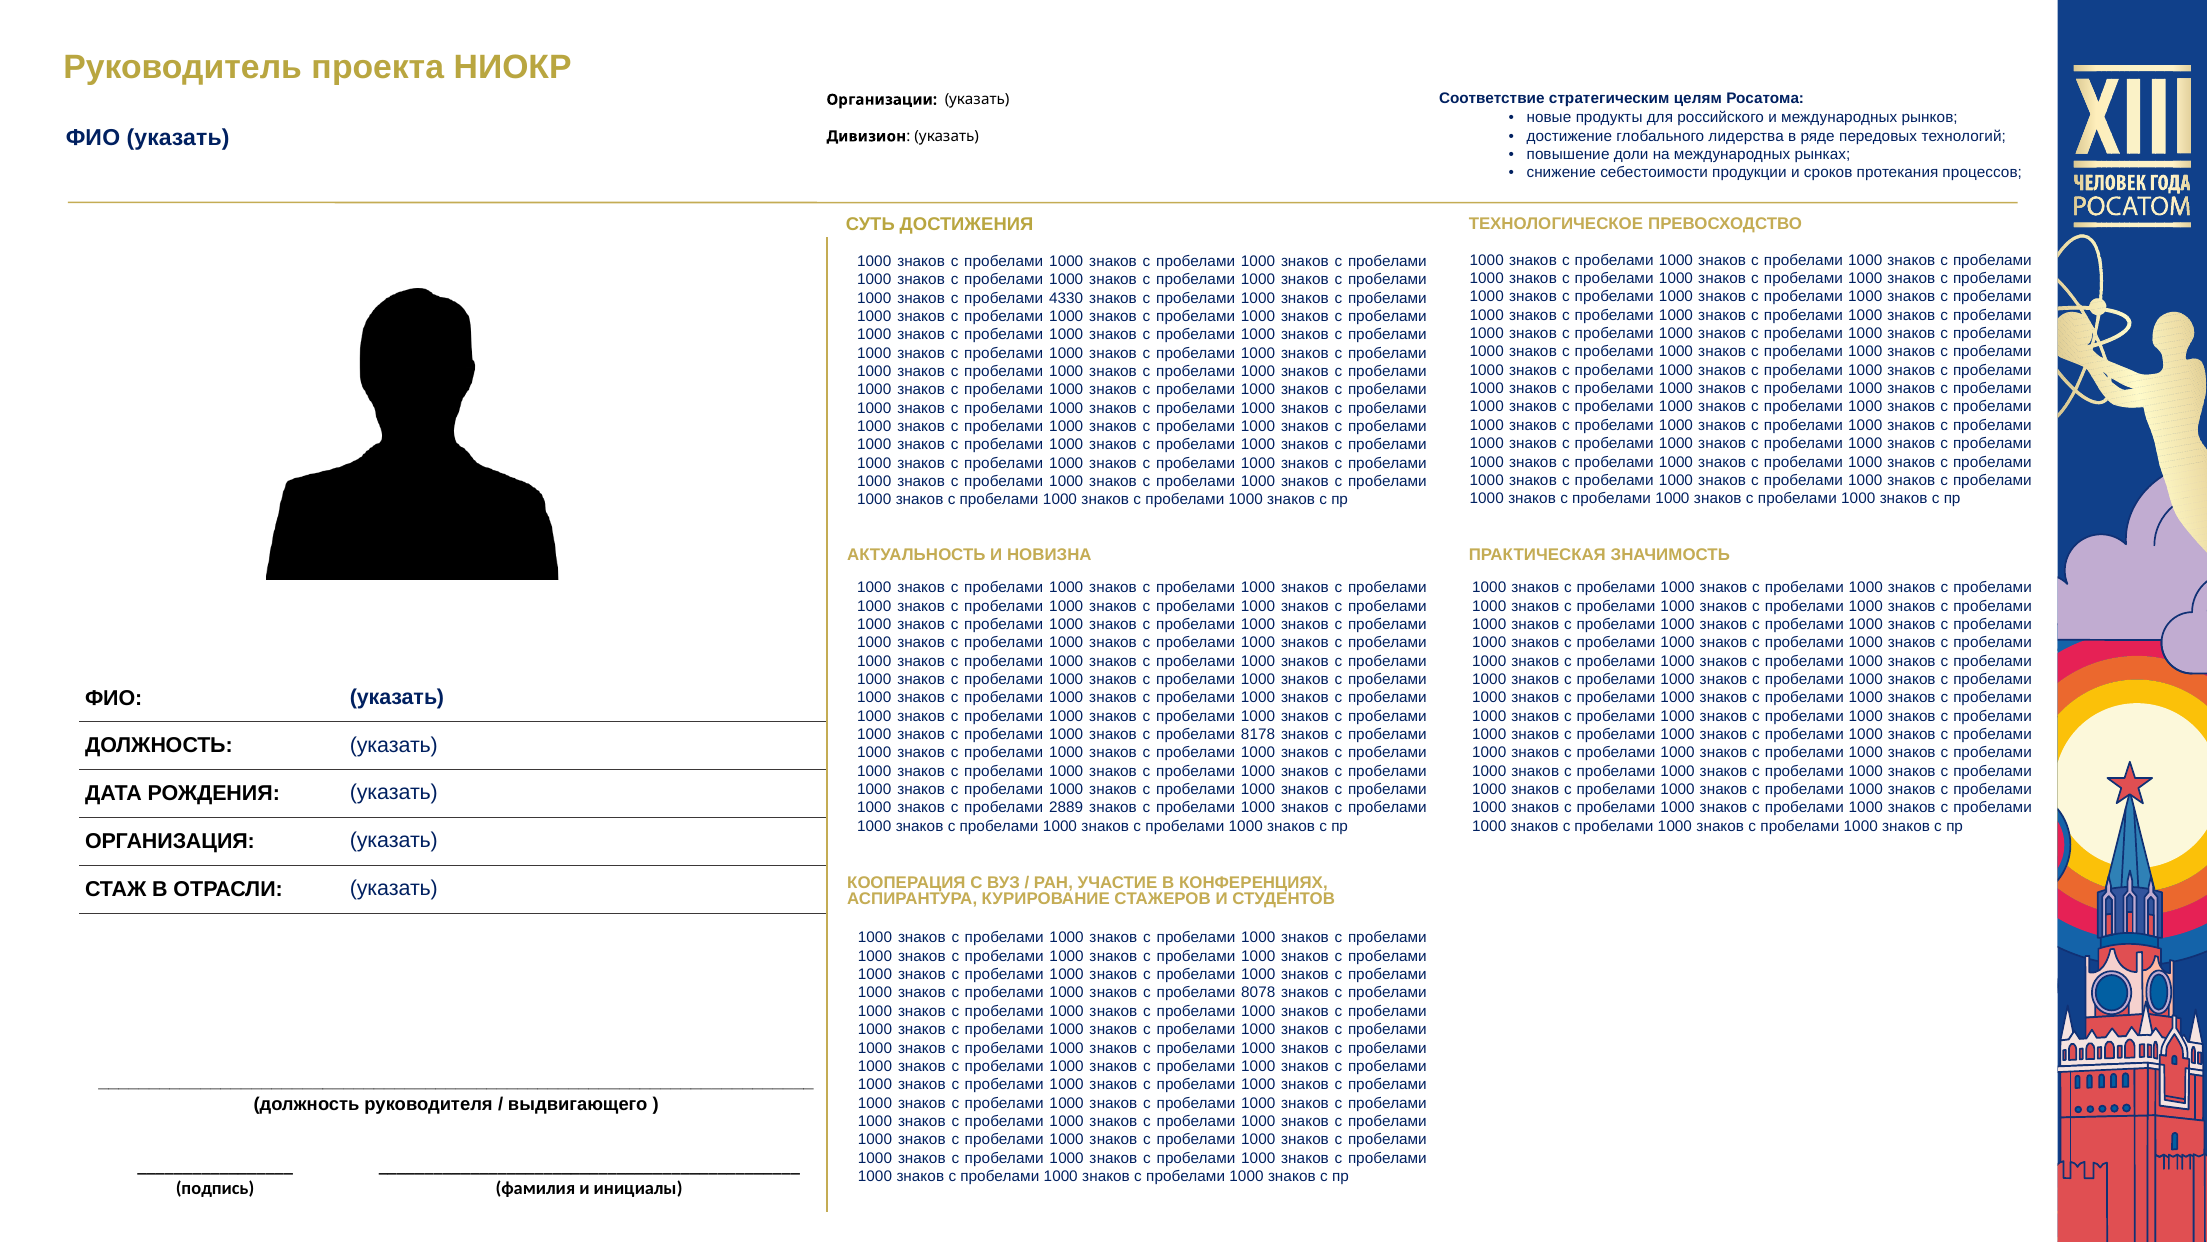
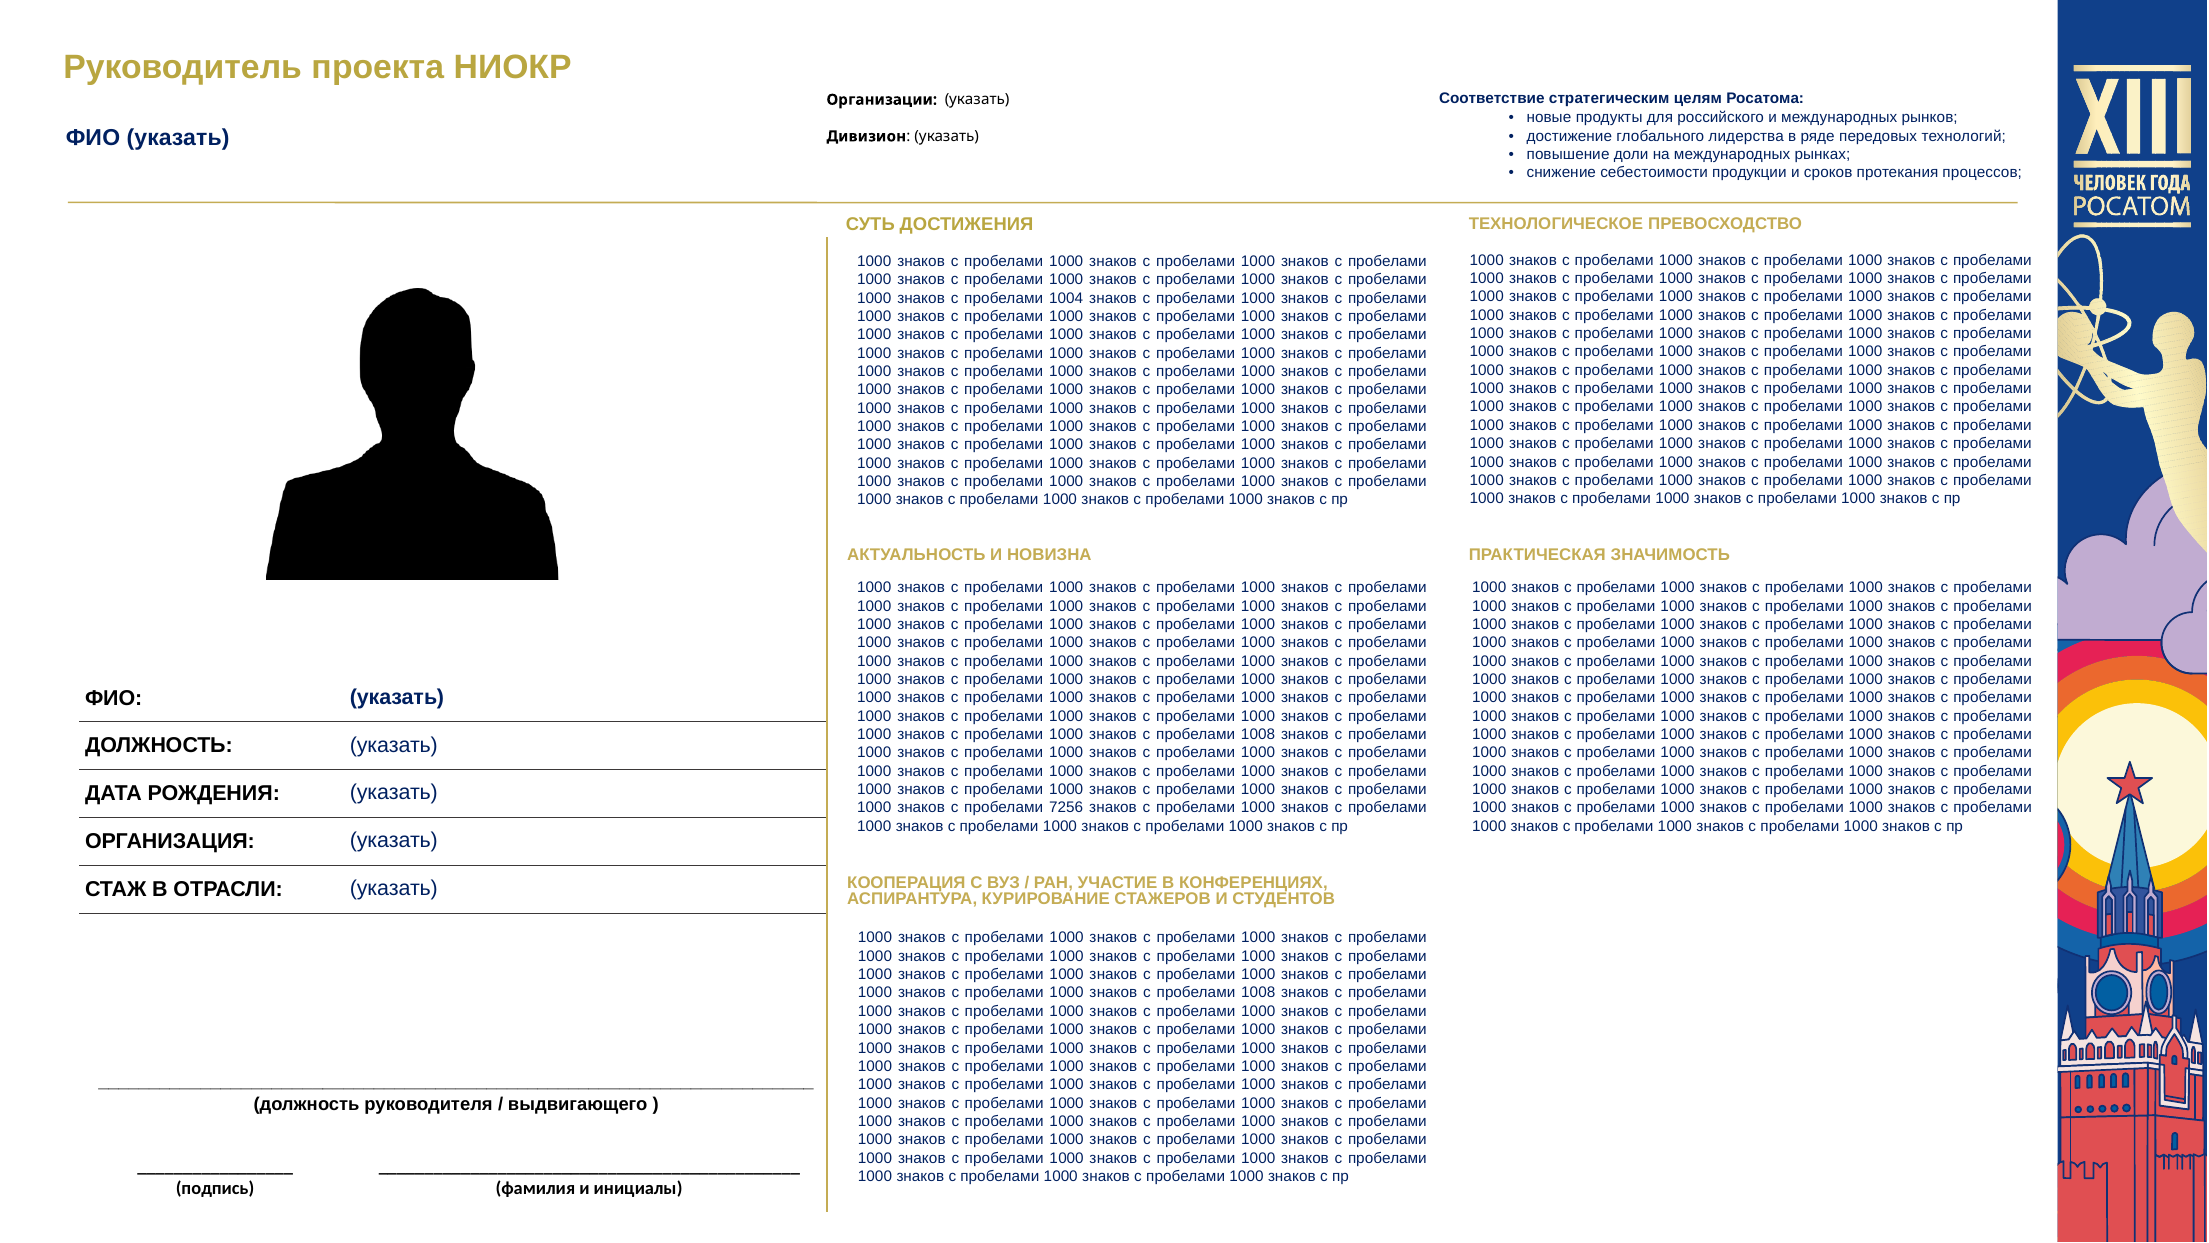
4330: 4330 -> 1004
8178 at (1258, 734): 8178 -> 1008
2889: 2889 -> 7256
8078 at (1258, 993): 8078 -> 1008
